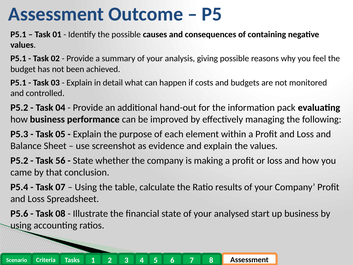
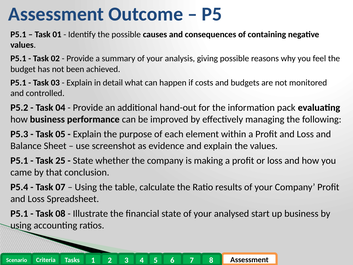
P5.2 at (19, 160): P5.2 -> P5.1
56: 56 -> 25
P5.6 at (19, 213): P5.6 -> P5.1
